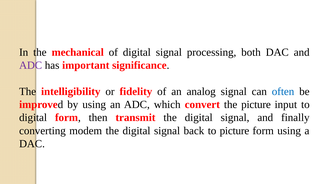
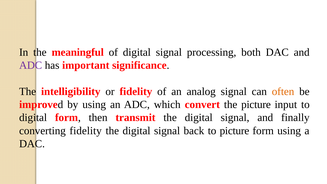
mechanical: mechanical -> meaningful
often colour: blue -> orange
converting modem: modem -> fidelity
